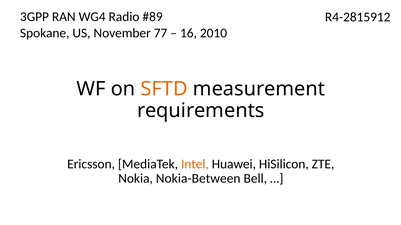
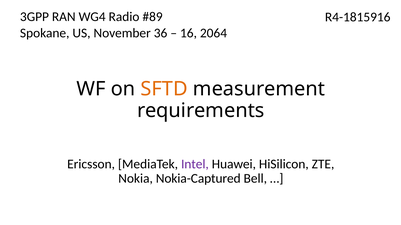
R4-2815912: R4-2815912 -> R4-1815916
77: 77 -> 36
2010: 2010 -> 2064
Intel colour: orange -> purple
Nokia-Between: Nokia-Between -> Nokia-Captured
